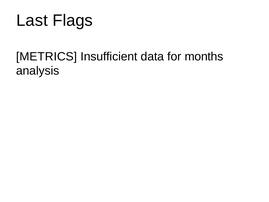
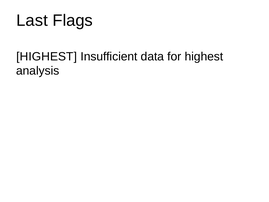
METRICS at (47, 56): METRICS -> HIGHEST
for months: months -> highest
